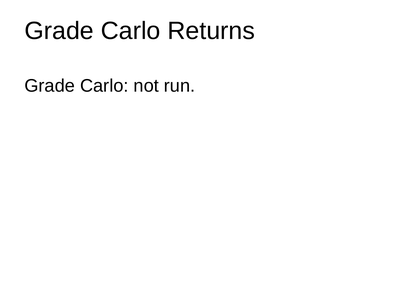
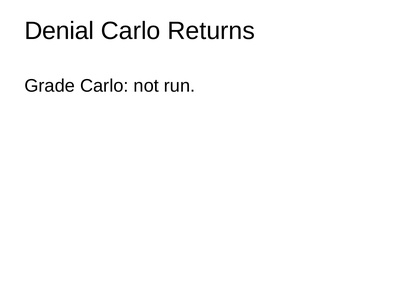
Grade at (59, 31): Grade -> Denial
